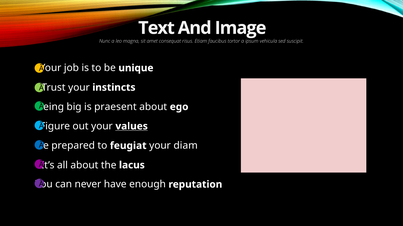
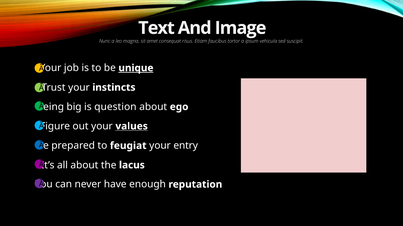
unique underline: none -> present
praesent: praesent -> question
diam: diam -> entry
